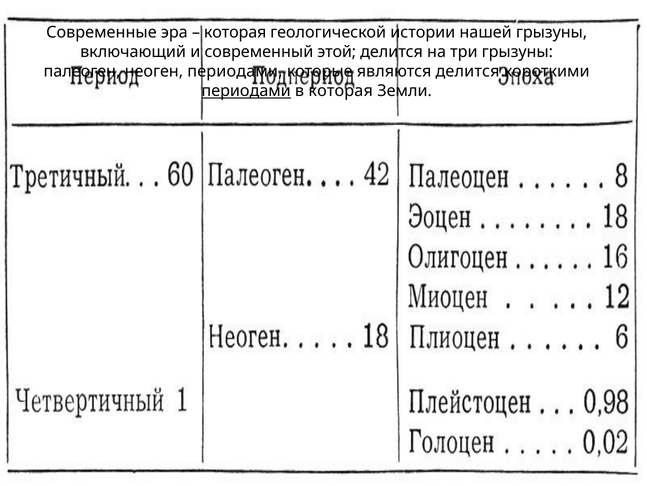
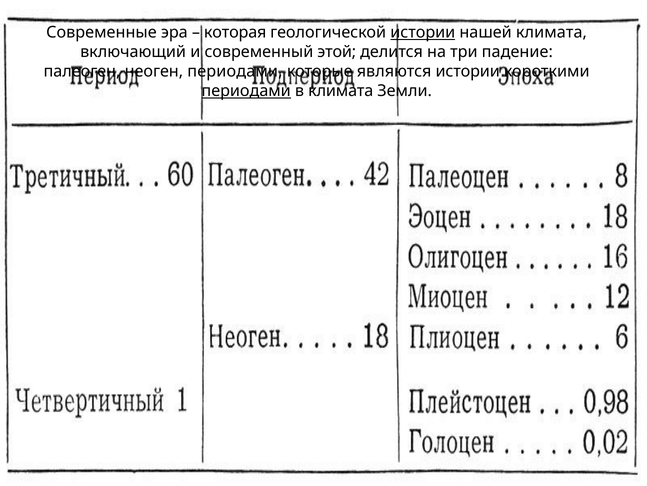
истории at (423, 32) underline: none -> present
нашей грызуны: грызуны -> климата
три грызуны: грызуны -> падение
являются делится: делится -> истории
в которая: которая -> климата
